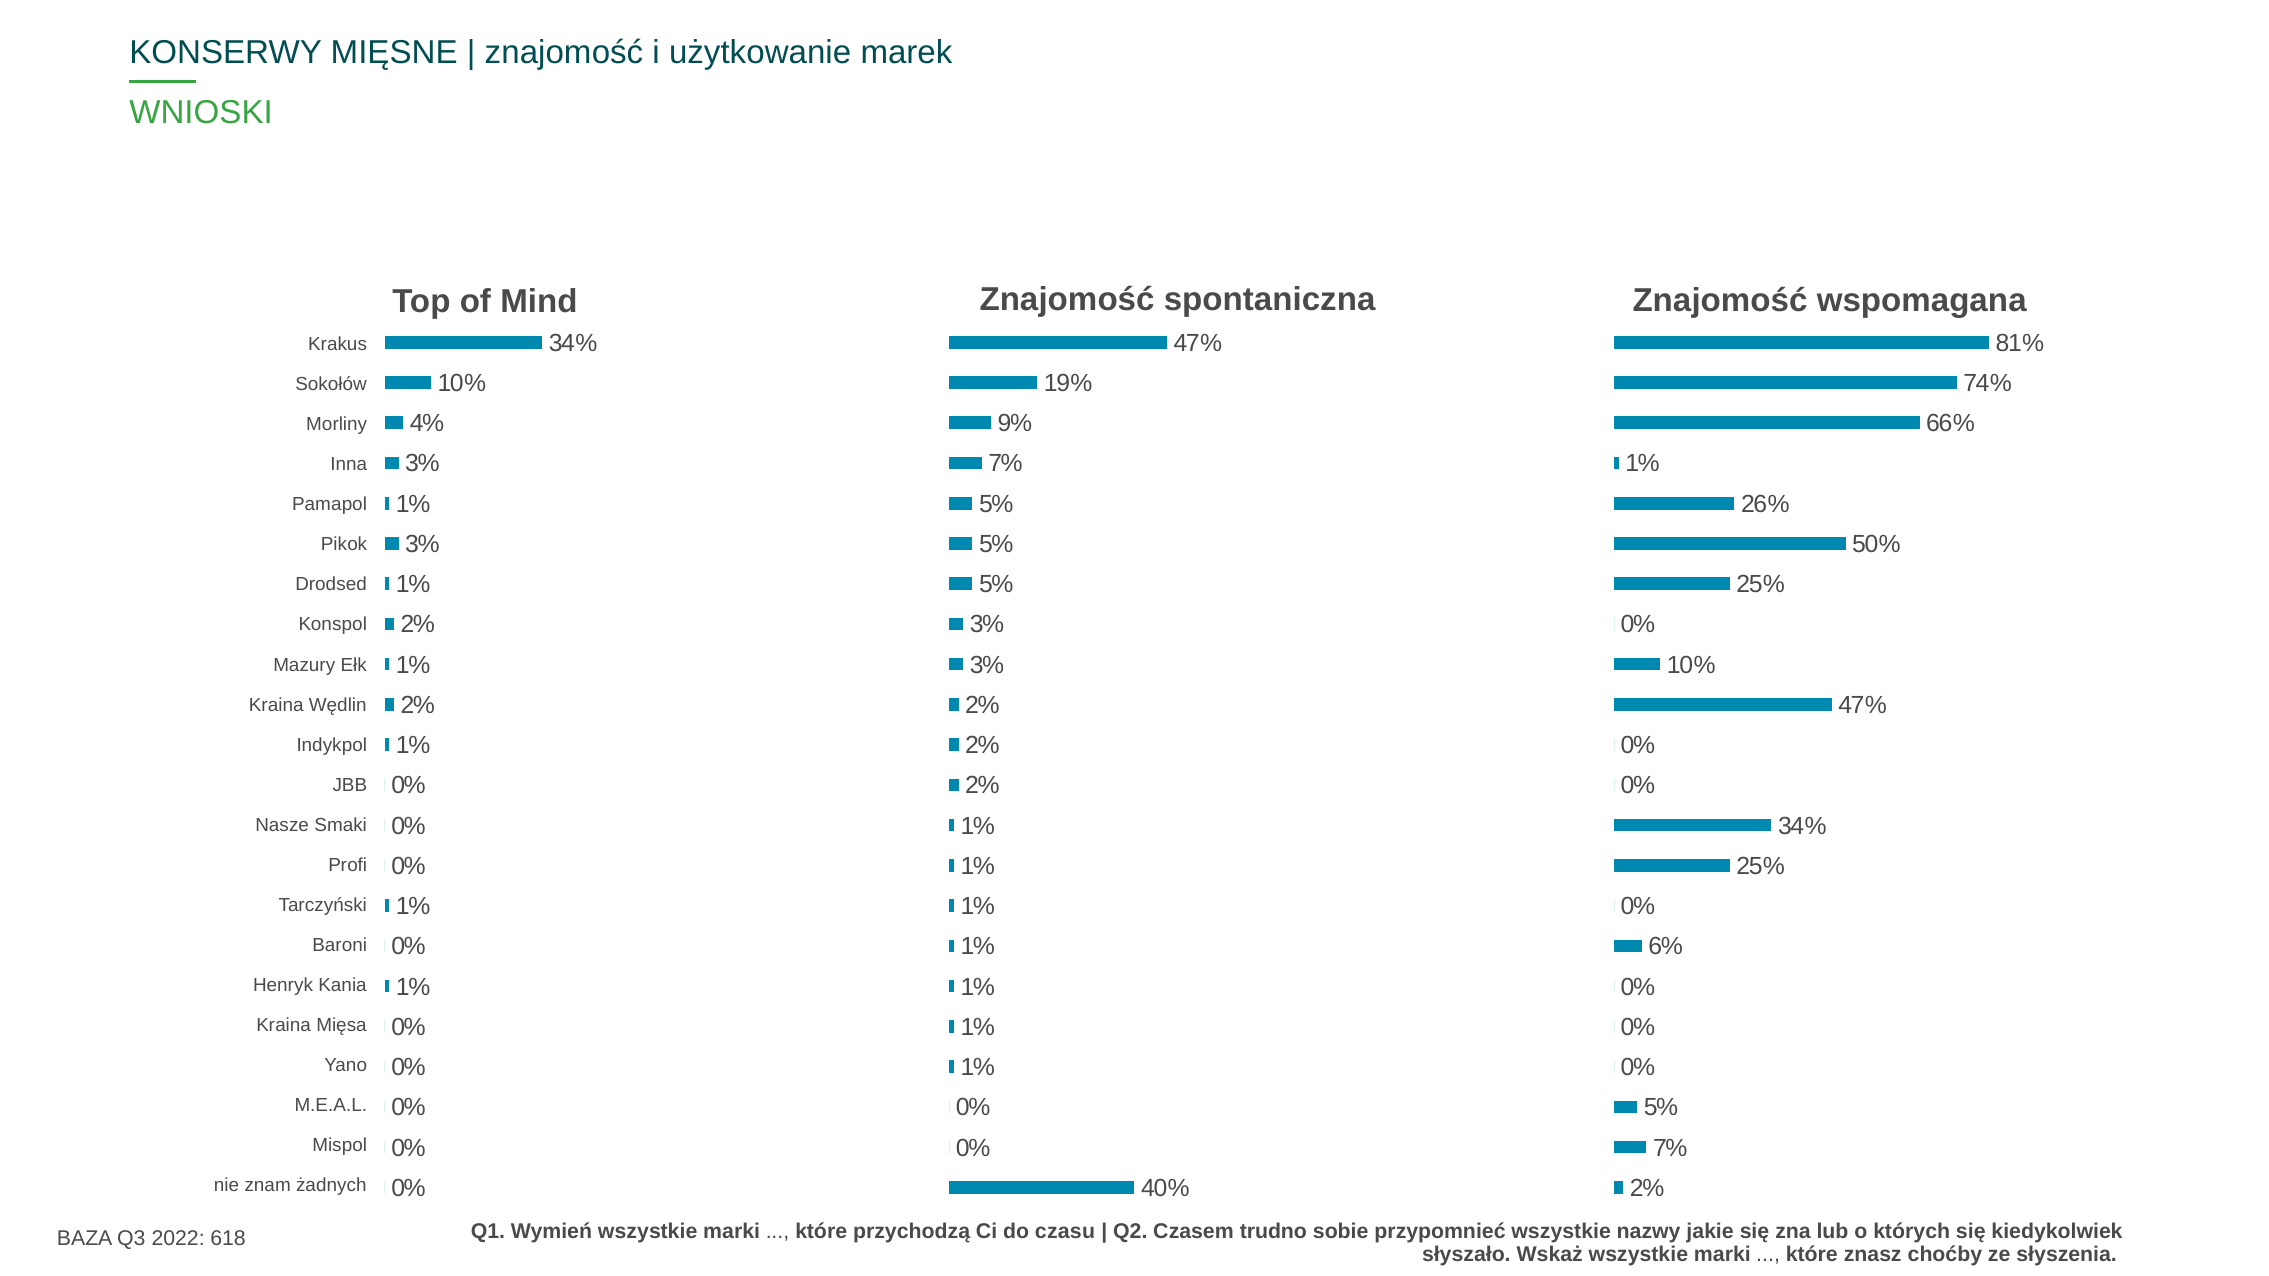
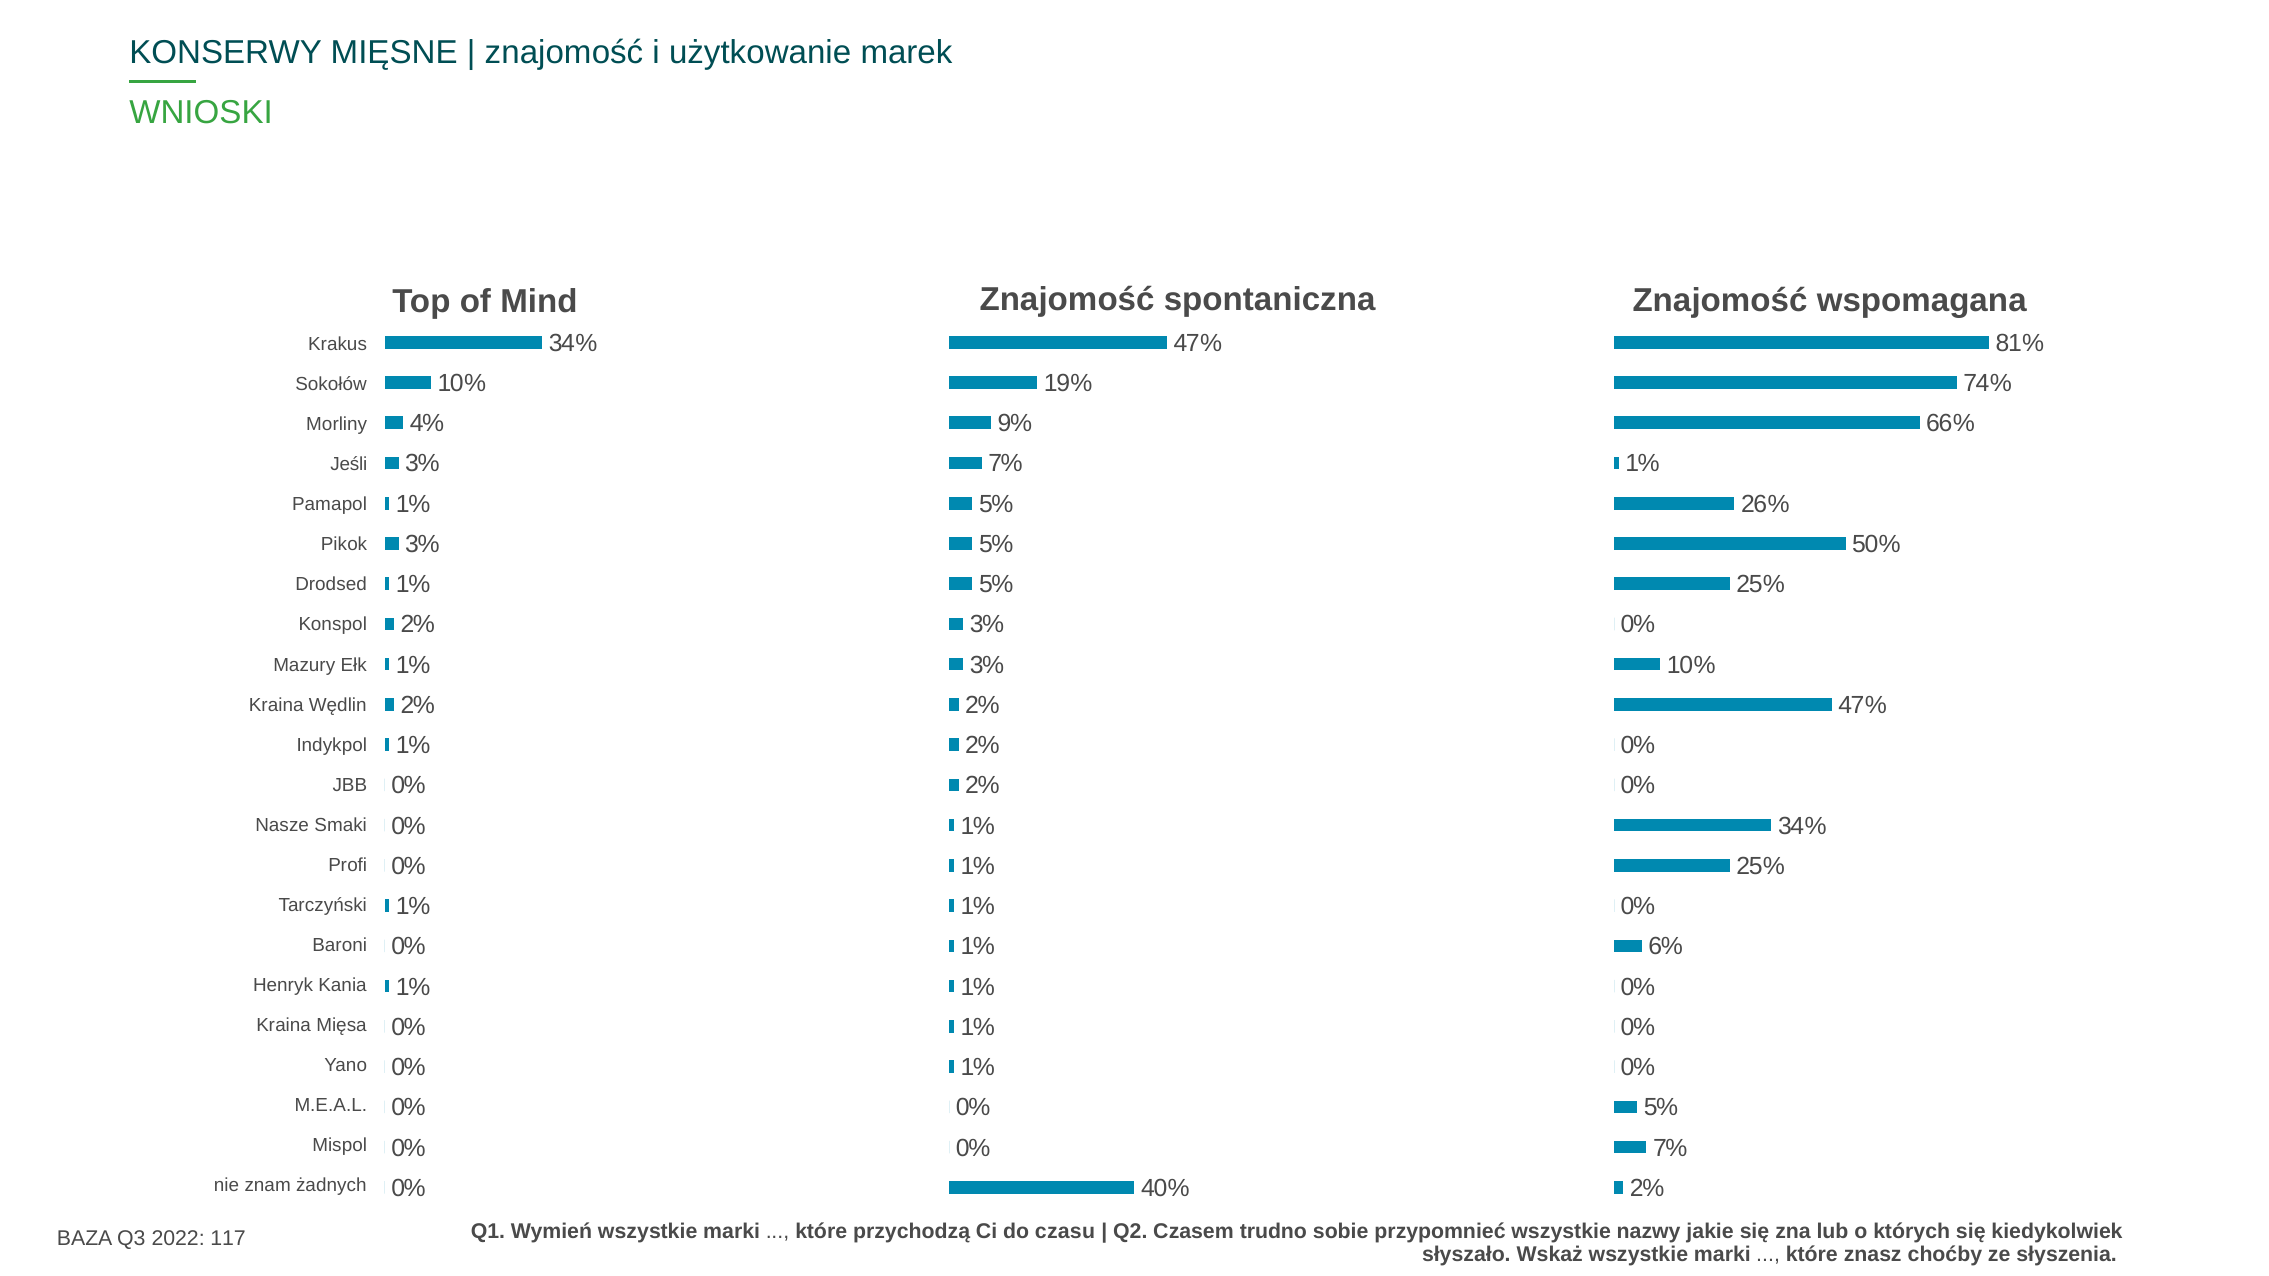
Inna: Inna -> Jeśli
618: 618 -> 117
